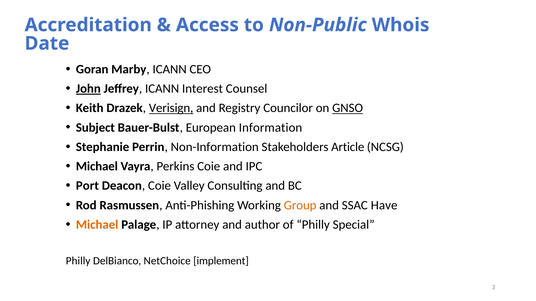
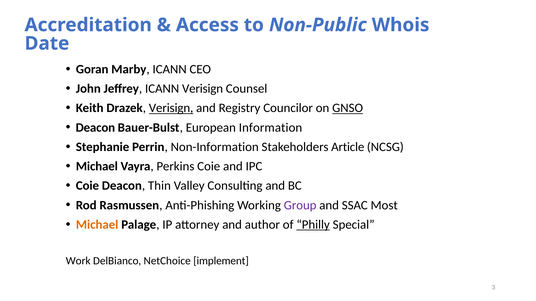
John underline: present -> none
ICANN Interest: Interest -> Verisign
Subject at (95, 128): Subject -> Deacon
Port at (87, 186): Port -> Coie
Deacon Coie: Coie -> Thin
Group colour: orange -> purple
Have: Have -> Most
Philly at (313, 225) underline: none -> present
Philly at (78, 261): Philly -> Work
